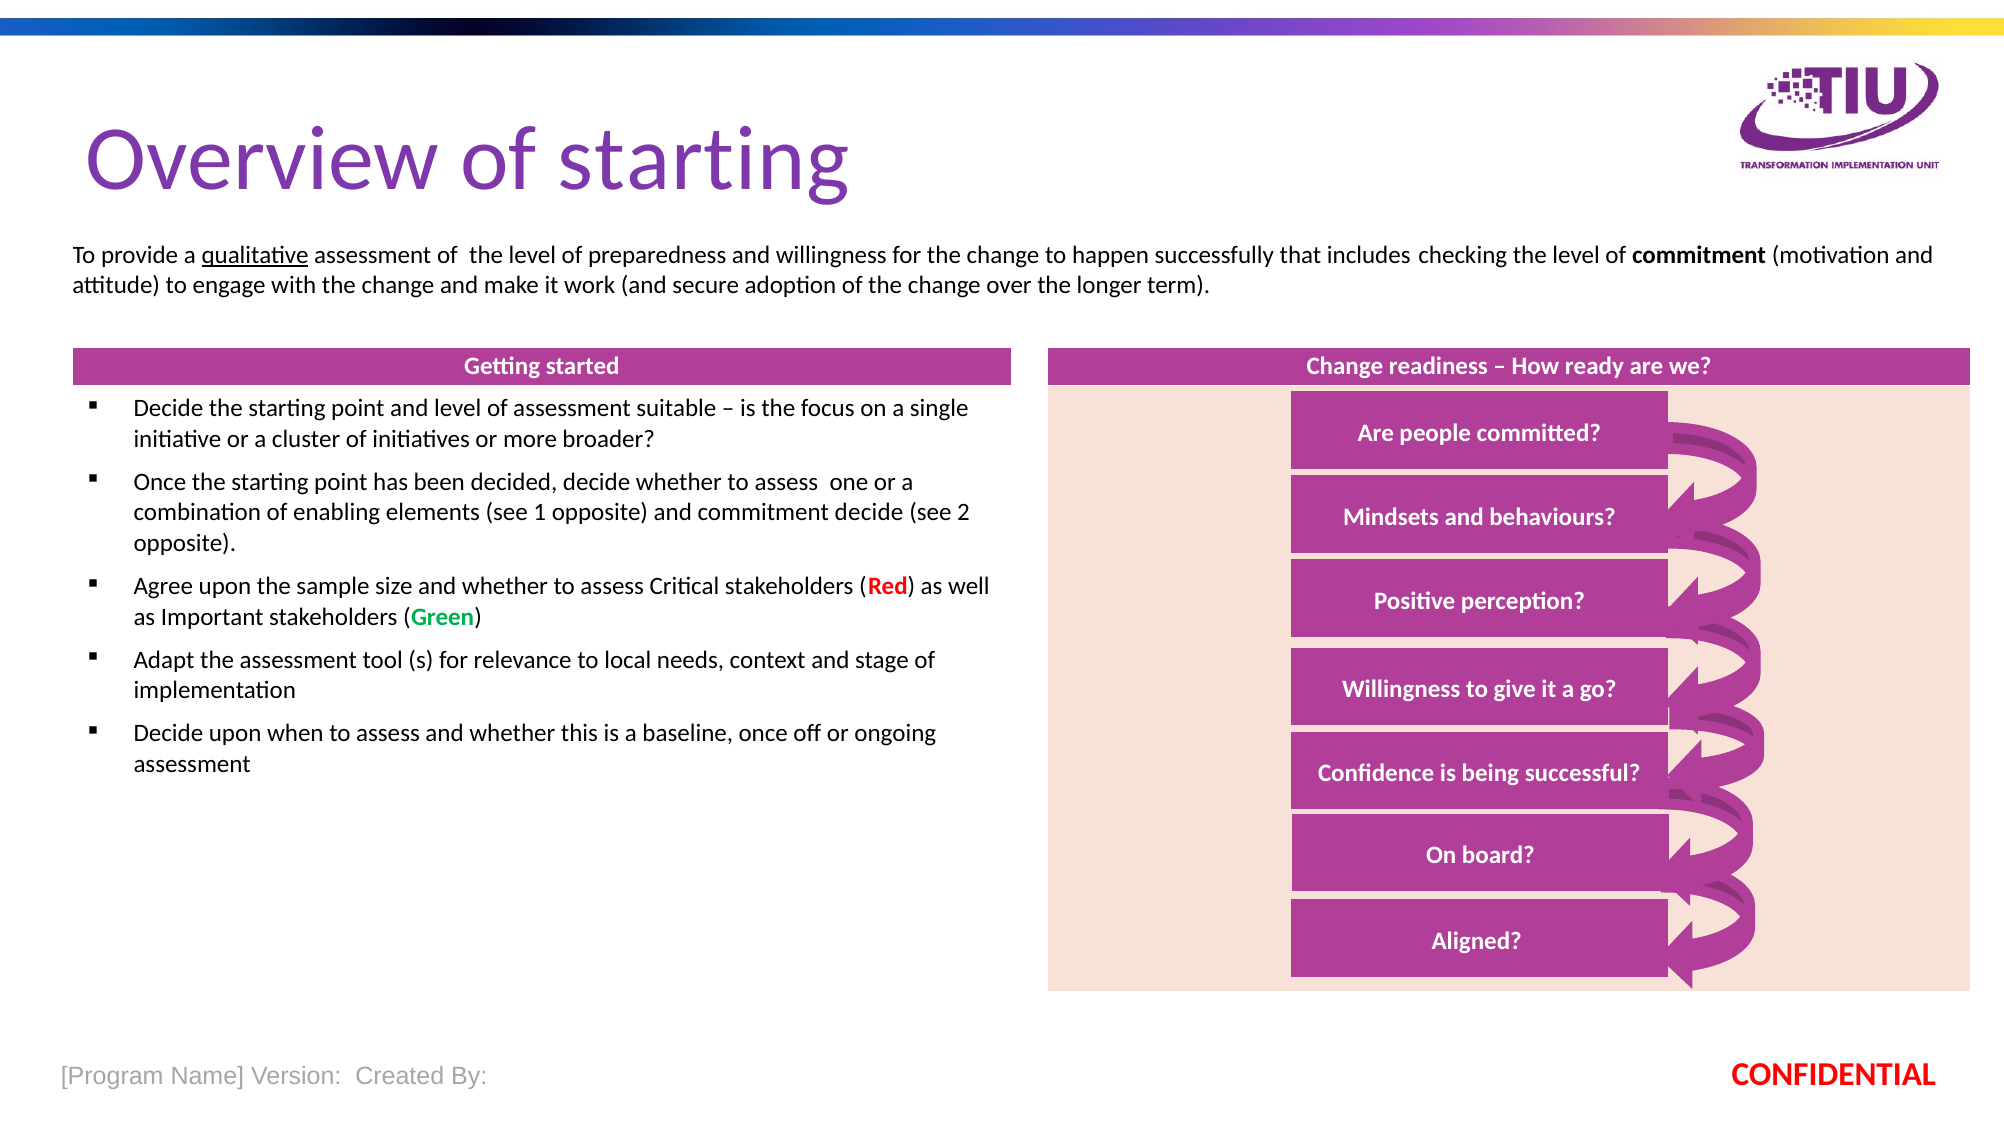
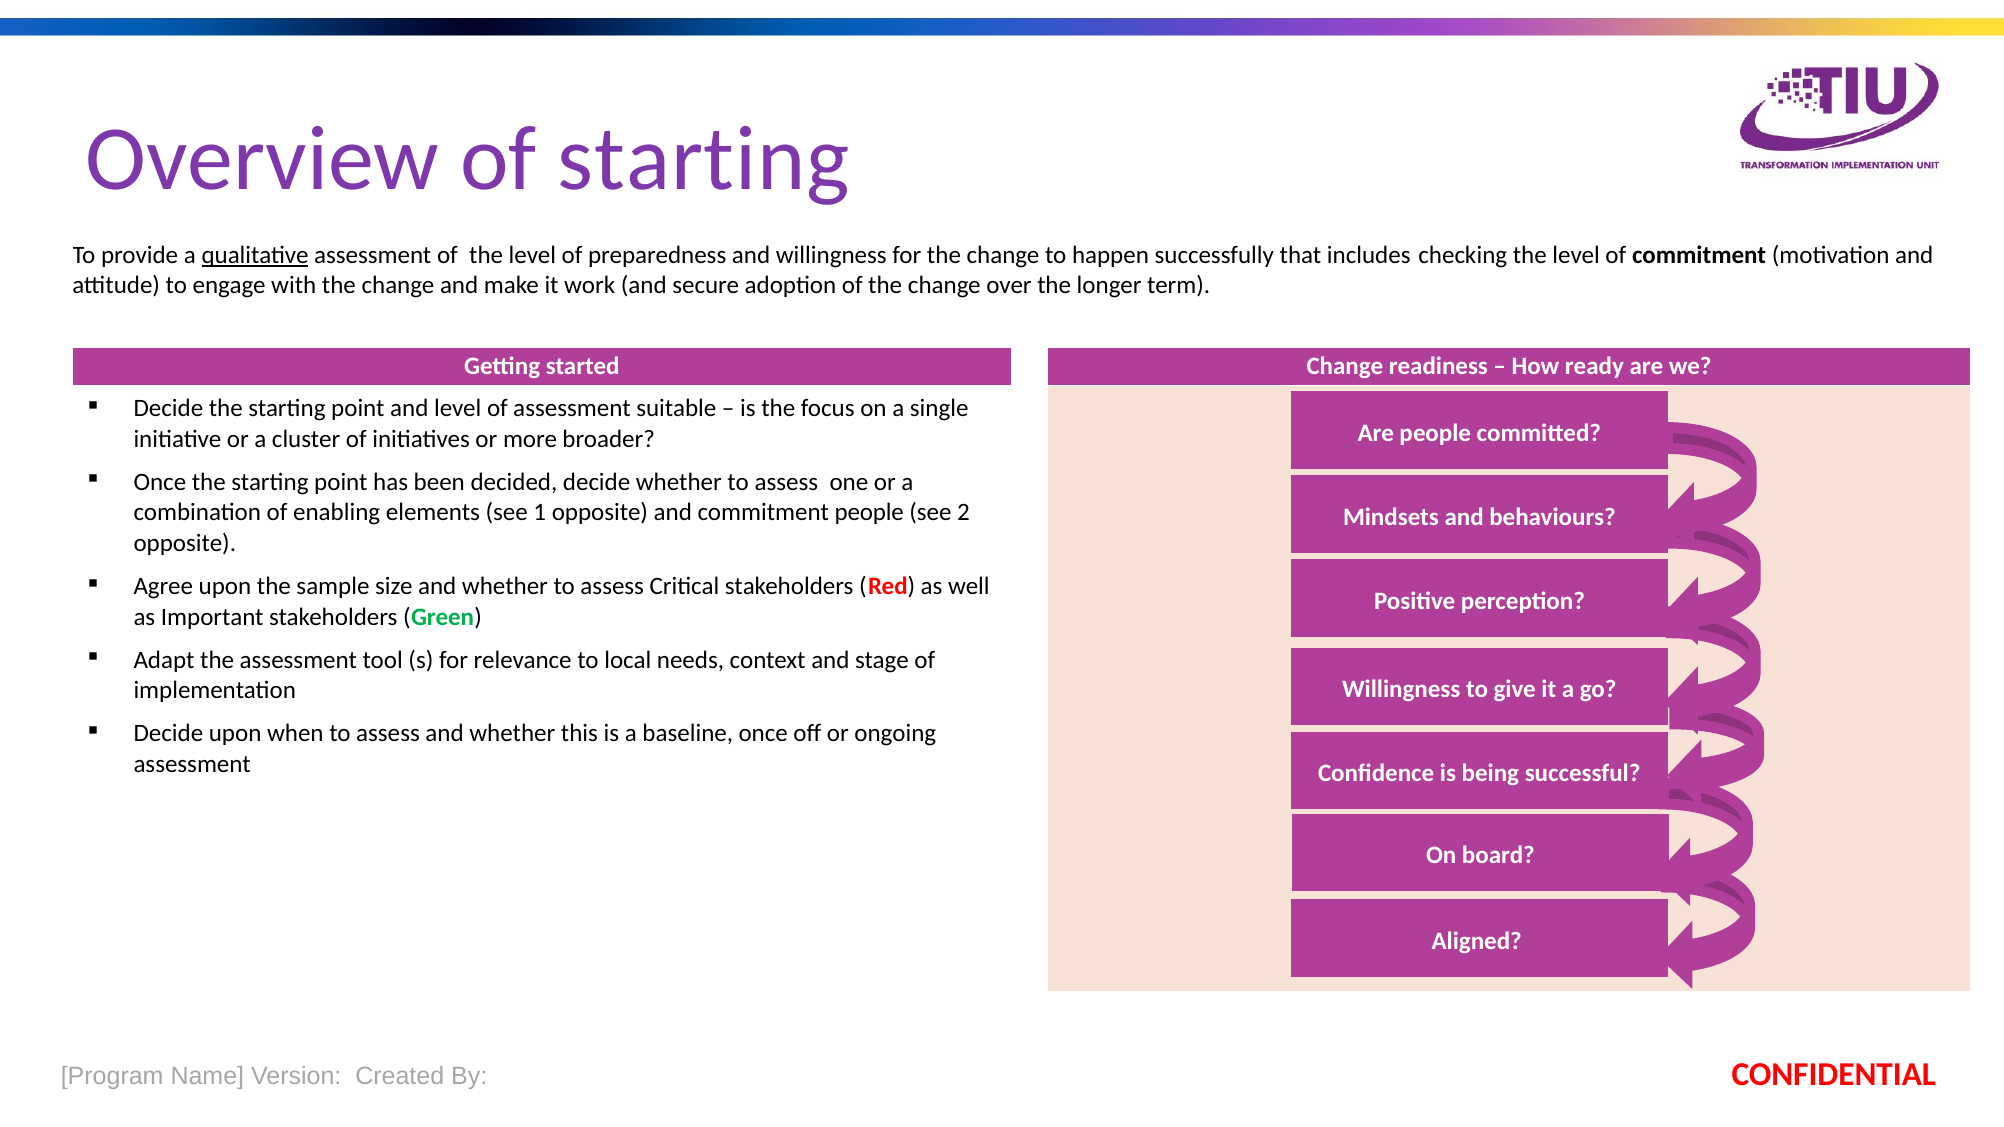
commitment decide: decide -> people
